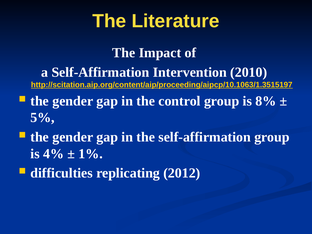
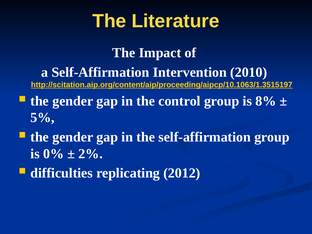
4%: 4% -> 0%
1%: 1% -> 2%
